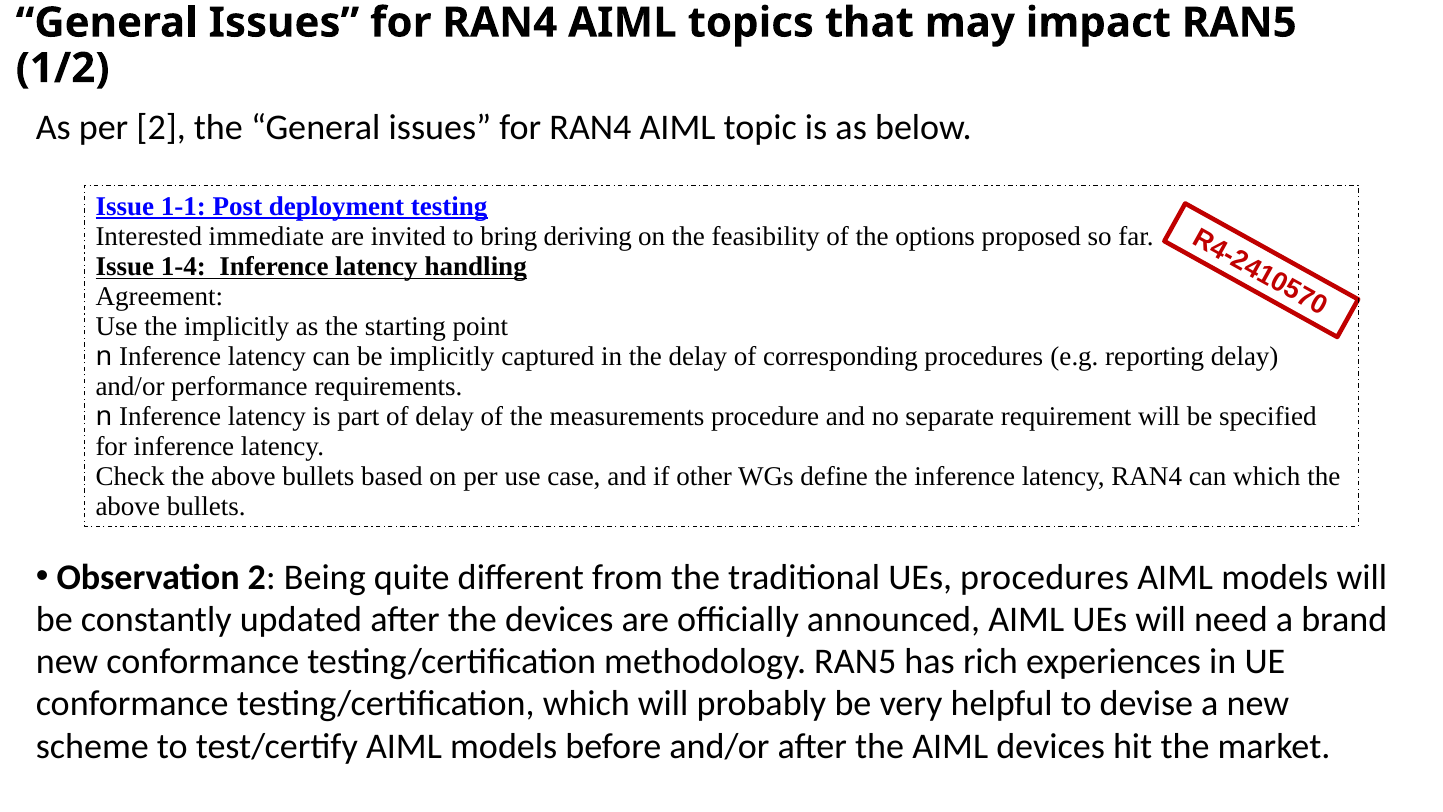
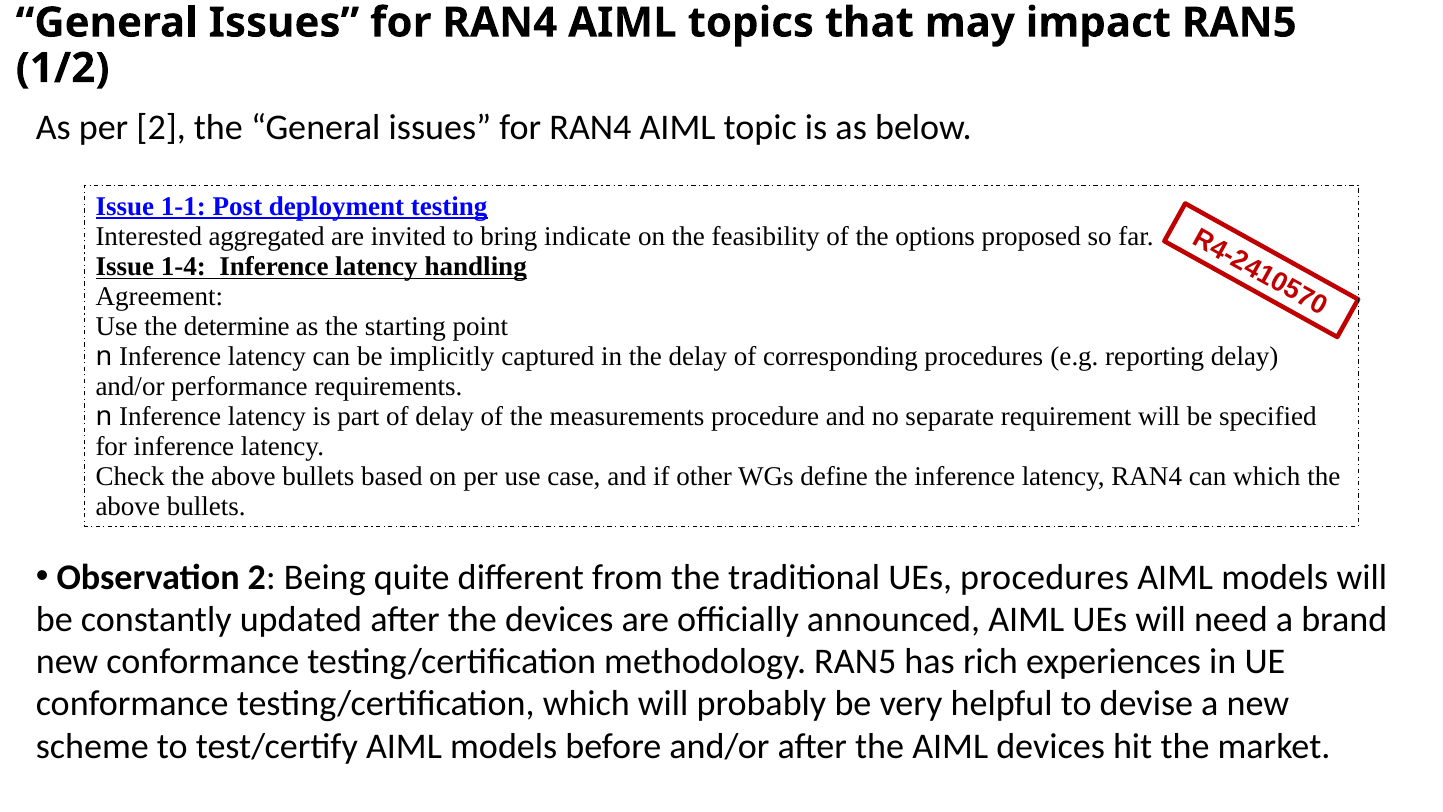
immediate: immediate -> aggregated
deriving: deriving -> indicate
the implicitly: implicitly -> determine
